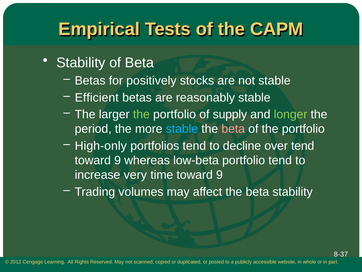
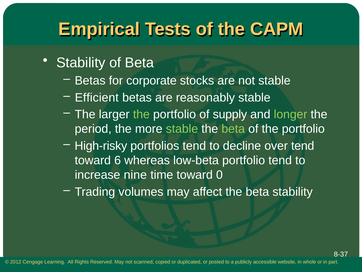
positively: positively -> corporate
stable at (182, 129) colour: light blue -> light green
beta at (233, 129) colour: pink -> light green
High-only: High-only -> High-risky
9 at (118, 160): 9 -> 6
very: very -> nine
time toward 9: 9 -> 0
